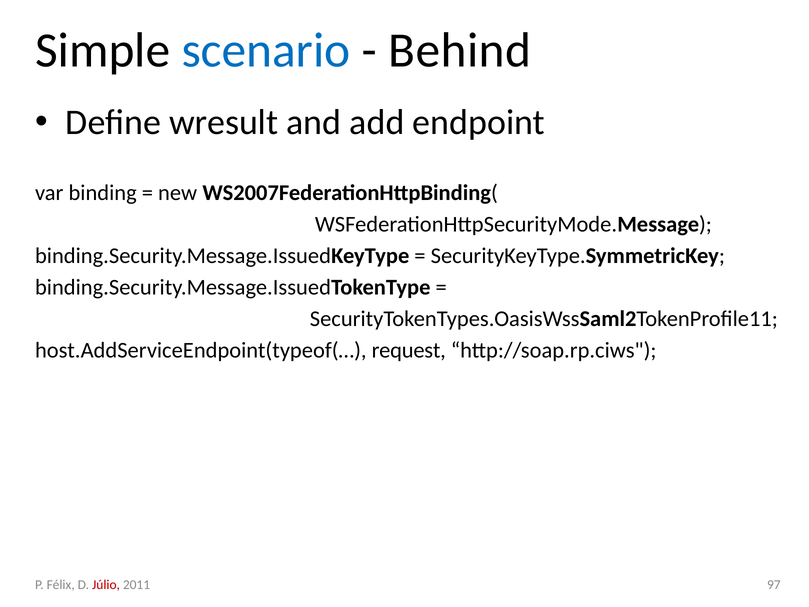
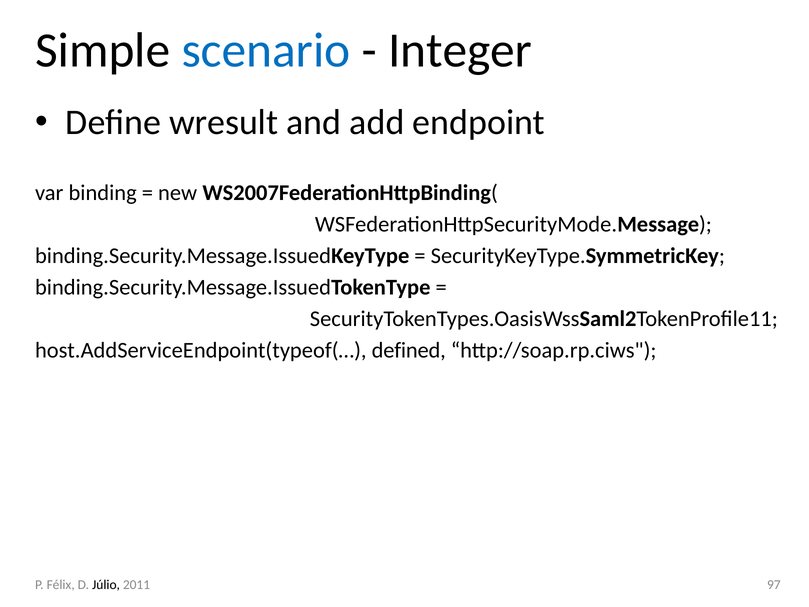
Behind: Behind -> Integer
request: request -> defined
Júlio colour: red -> black
